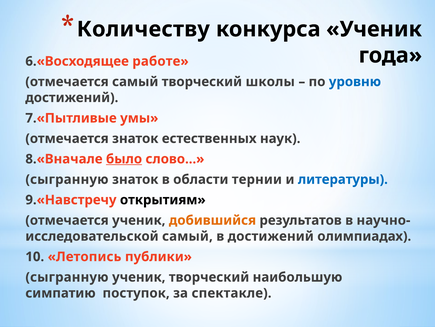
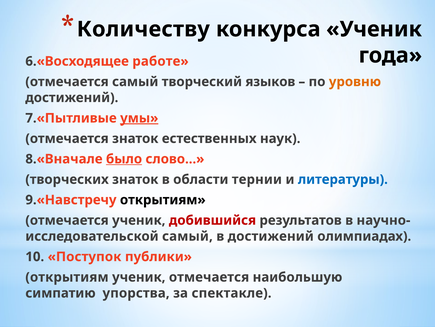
школы: школы -> языков
уровню colour: blue -> orange
умы underline: none -> present
сыгранную at (67, 179): сыгранную -> творческих
добившийся colour: orange -> red
Летопись: Летопись -> Поступок
сыгранную at (67, 277): сыгранную -> открытиям
ученик творческий: творческий -> отмечается
поступок: поступок -> упорства
